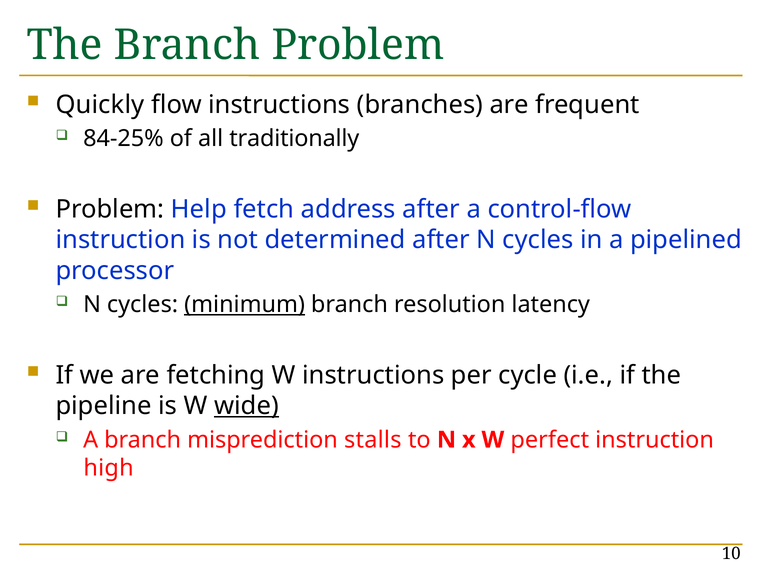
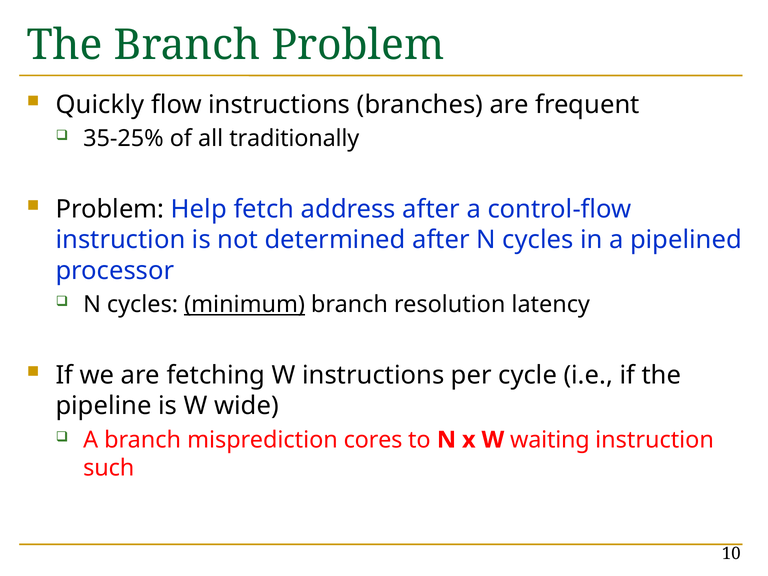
84-25%: 84-25% -> 35-25%
wide underline: present -> none
stalls: stalls -> cores
perfect: perfect -> waiting
high: high -> such
